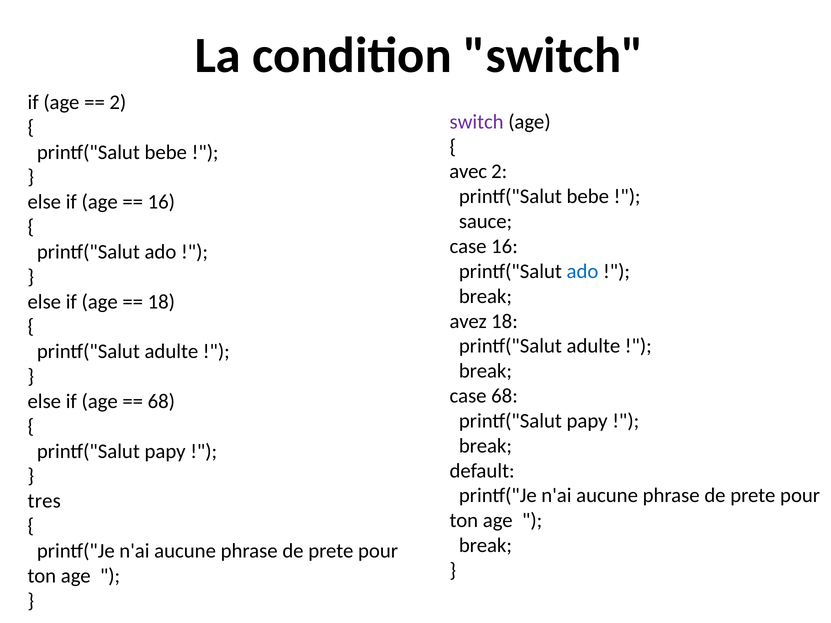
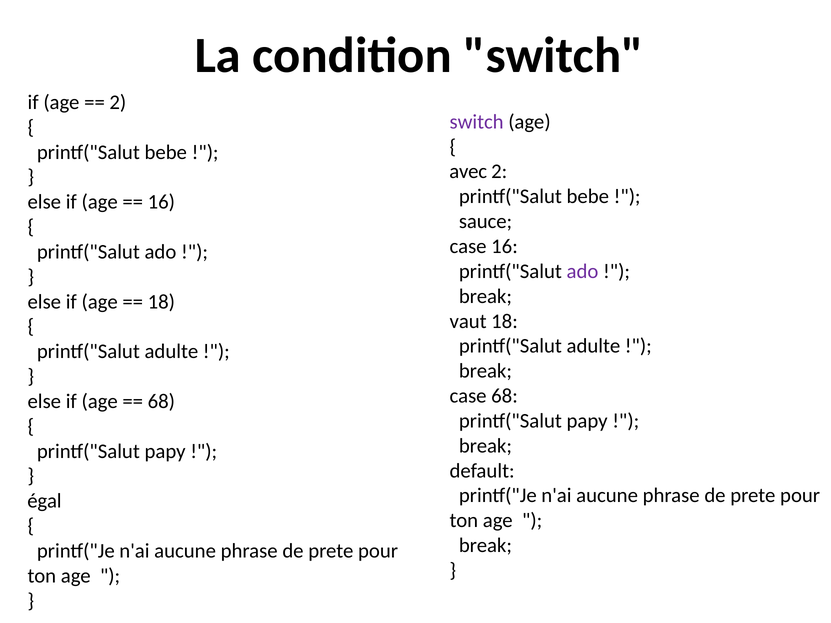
ado at (582, 271) colour: blue -> purple
avez: avez -> vaut
tres: tres -> égal
